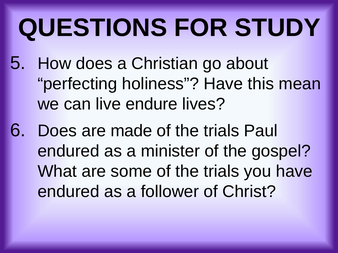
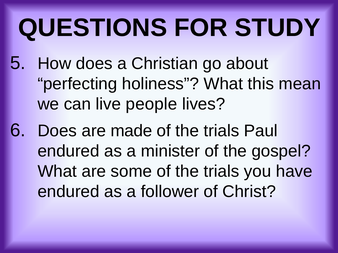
holiness Have: Have -> What
endure: endure -> people
